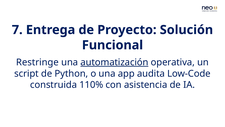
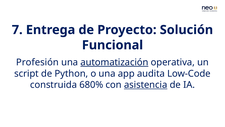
Restringe: Restringe -> Profesión
110%: 110% -> 680%
asistencia underline: none -> present
